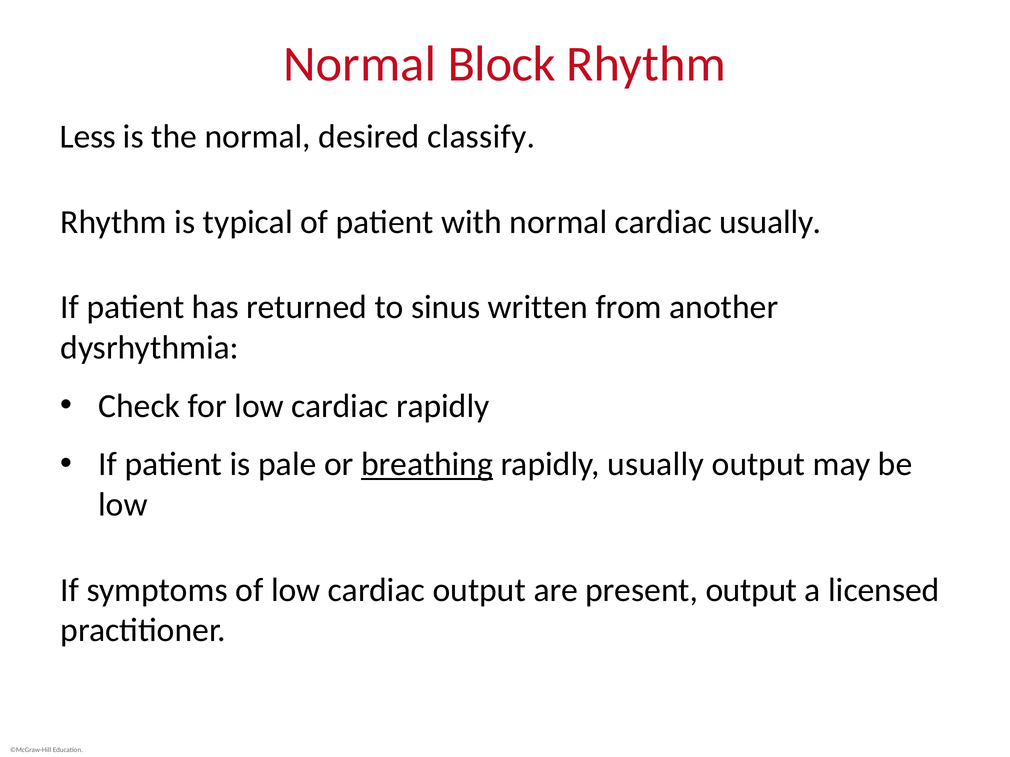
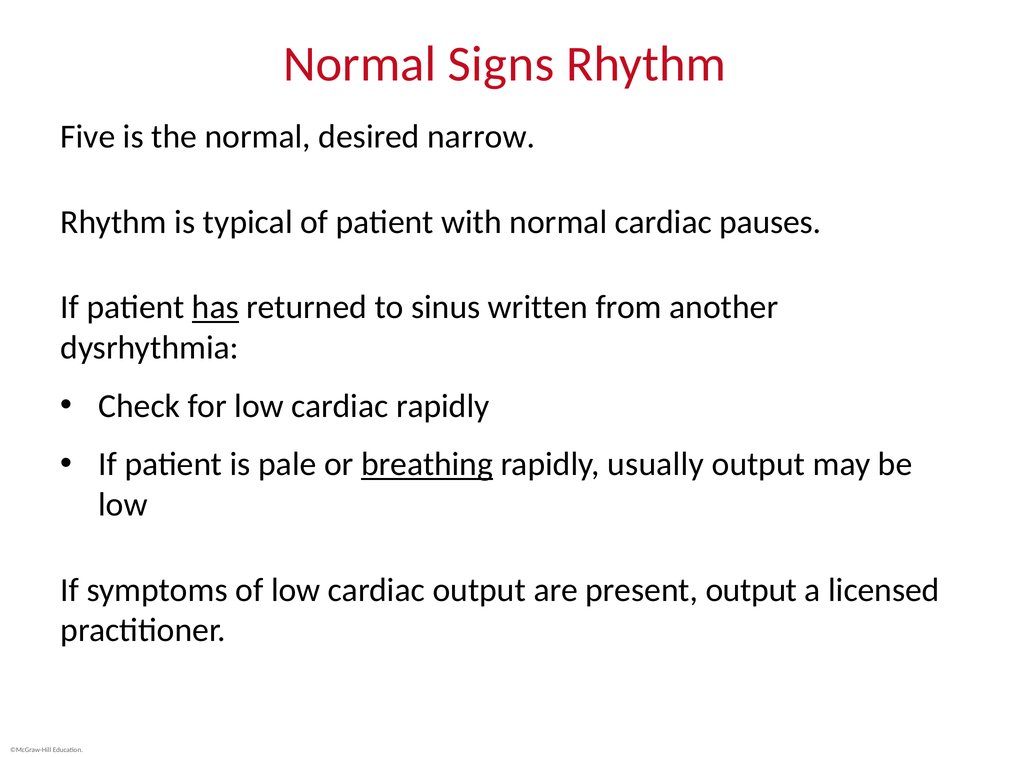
Block: Block -> Signs
Less: Less -> Five
classify: classify -> narrow
cardiac usually: usually -> pauses
has underline: none -> present
